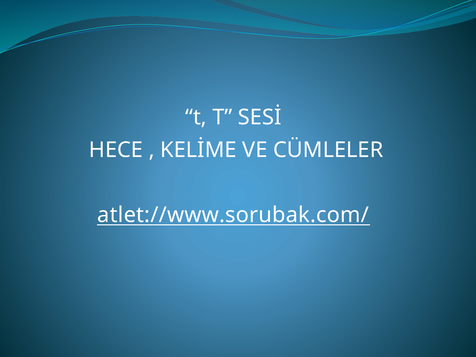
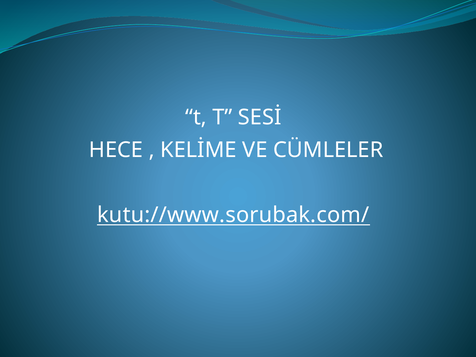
atlet://www.sorubak.com/: atlet://www.sorubak.com/ -> kutu://www.sorubak.com/
